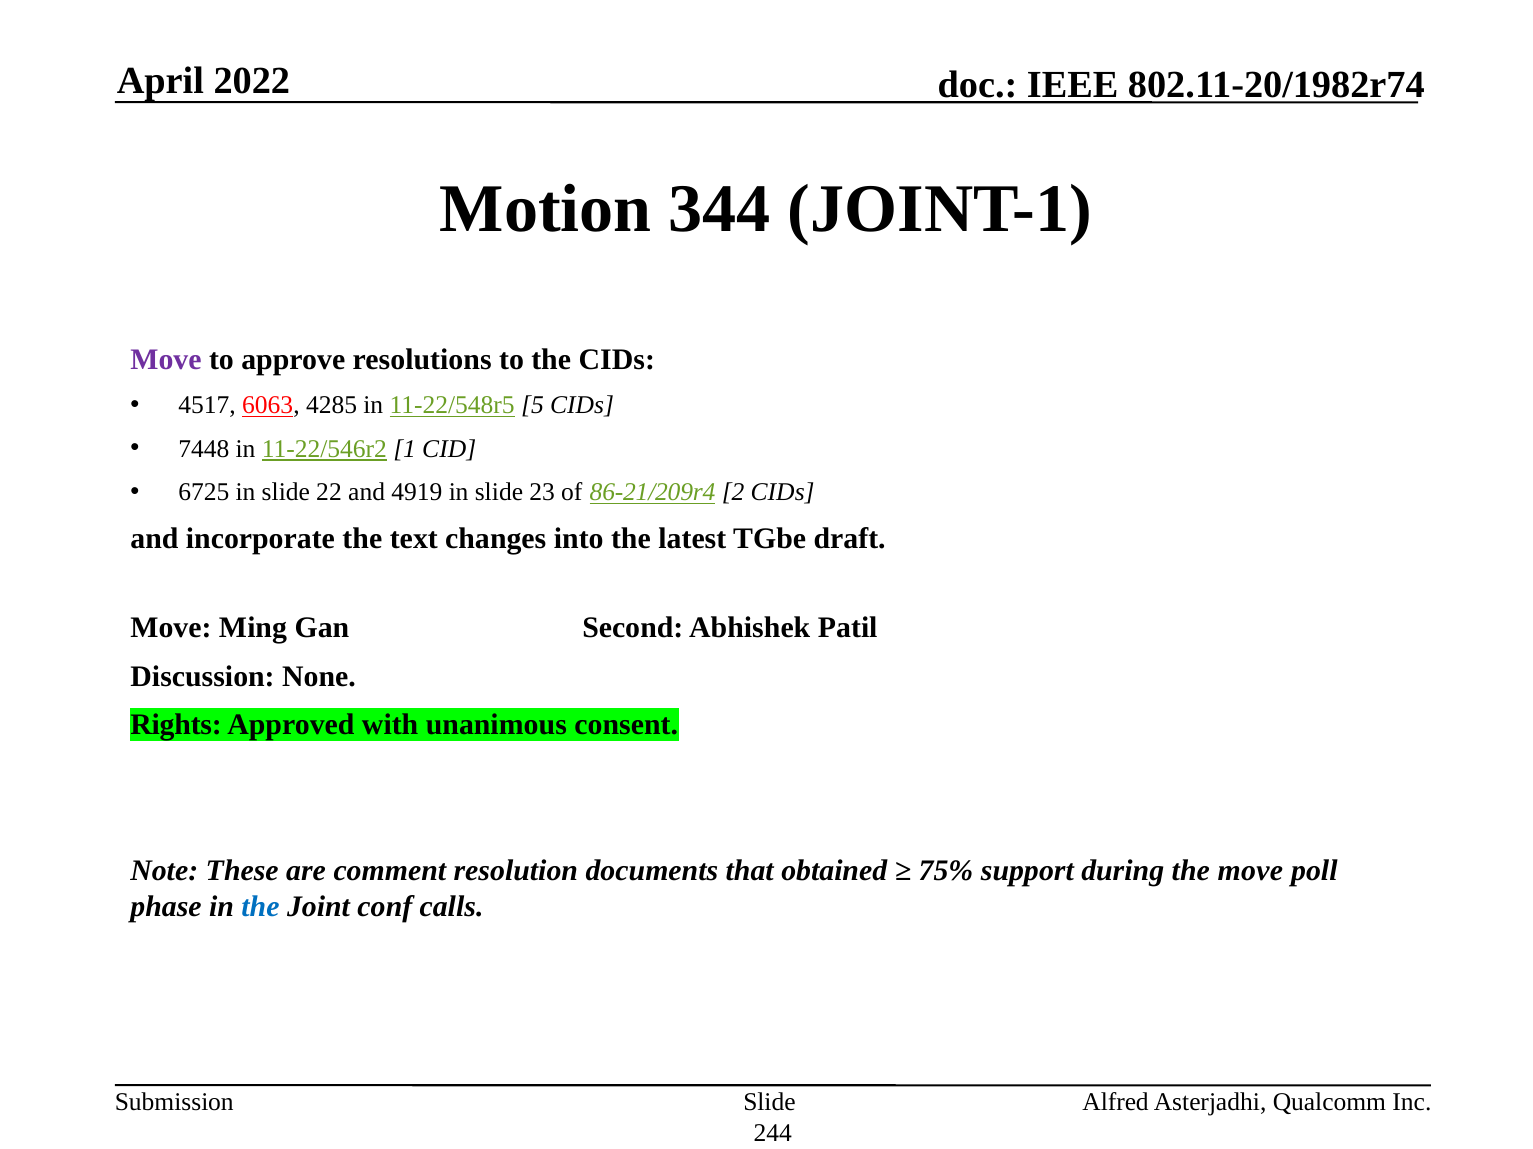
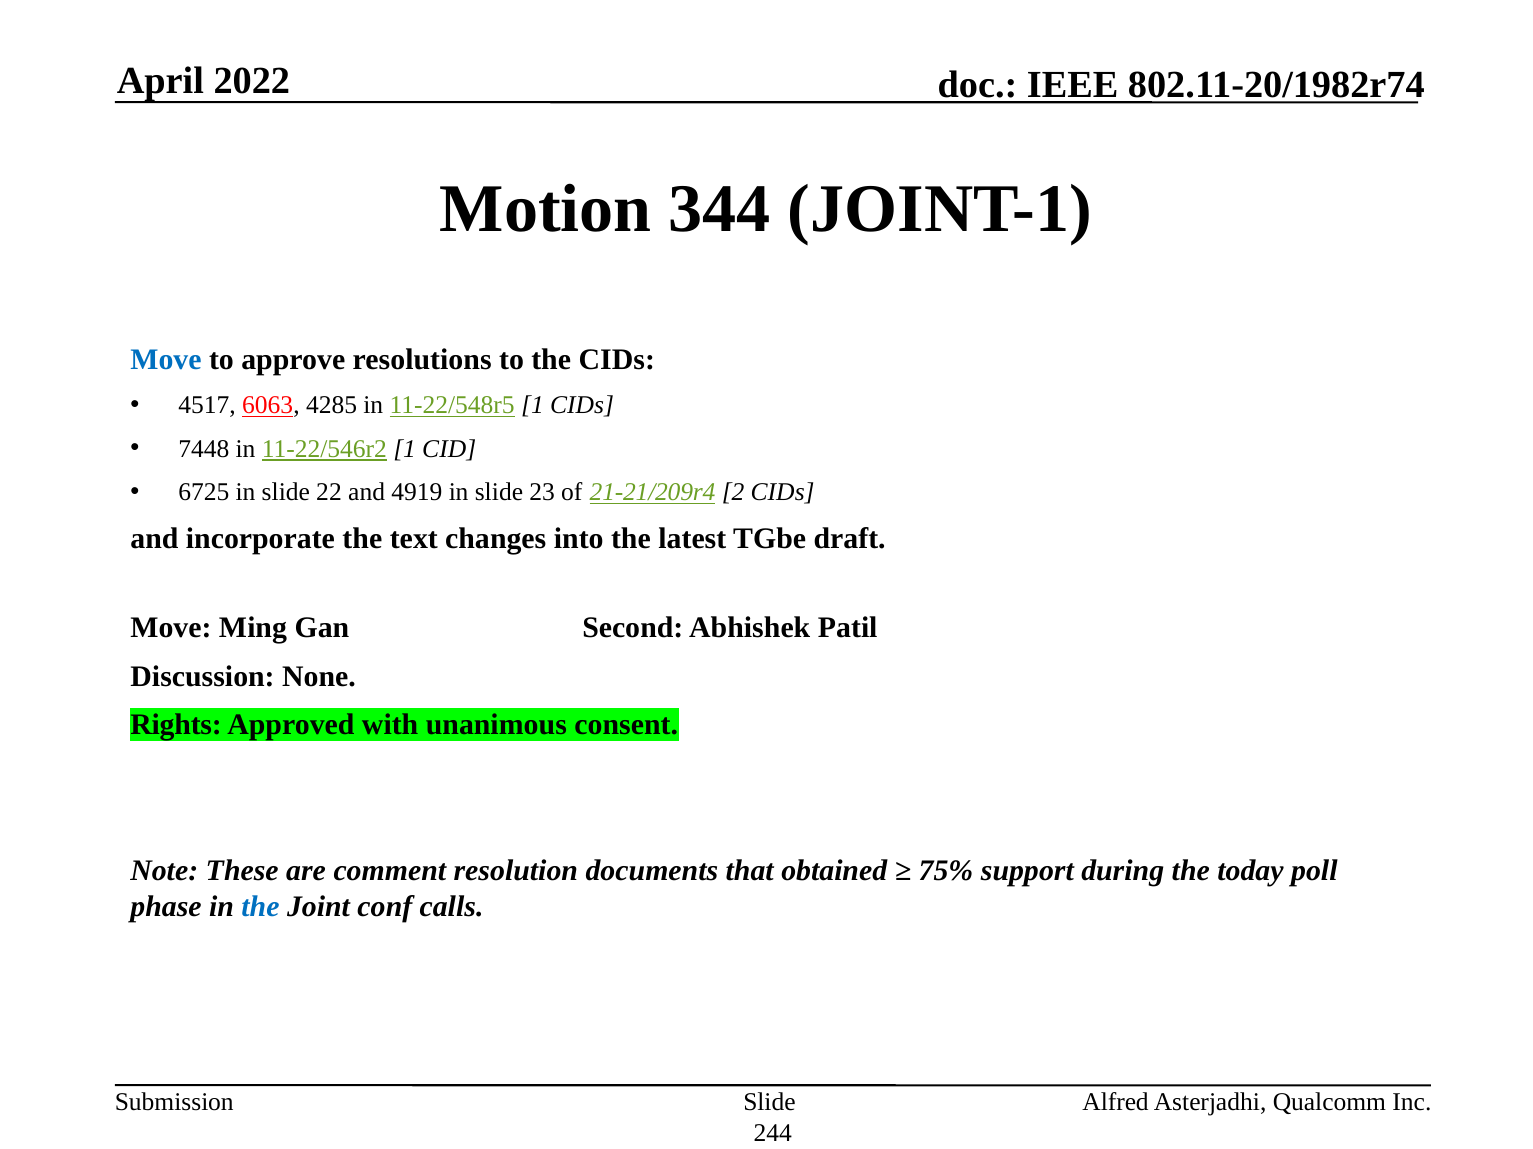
Move at (166, 360) colour: purple -> blue
11-22/548r5 5: 5 -> 1
86-21/209r4: 86-21/209r4 -> 21-21/209r4
the move: move -> today
